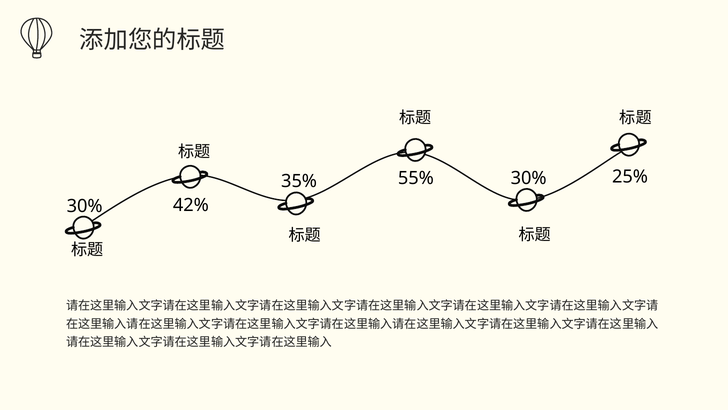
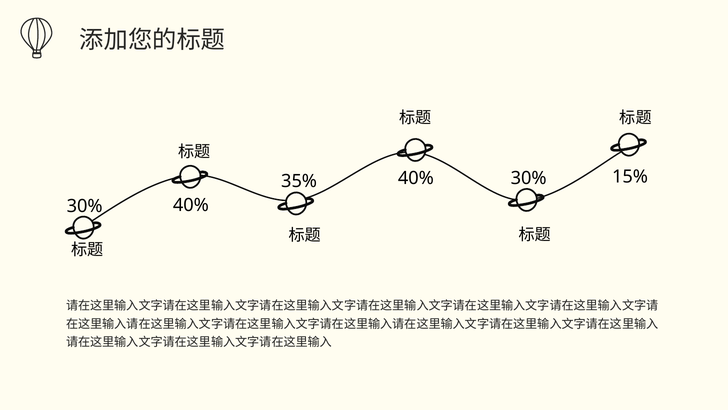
55% at (416, 178): 55% -> 40%
25%: 25% -> 15%
42% at (191, 205): 42% -> 40%
